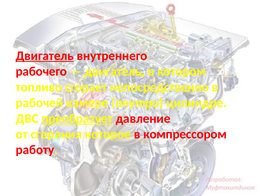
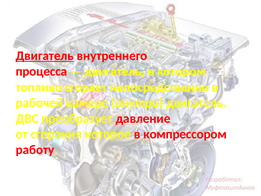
рабочего: рабочего -> процесса
внутри цилиндре: цилиндре -> двигатель
преобразует underline: present -> none
